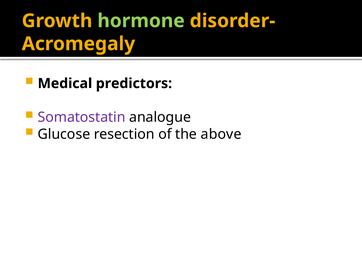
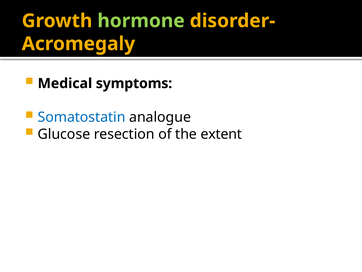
predictors: predictors -> symptoms
Somatostatin colour: purple -> blue
above: above -> extent
